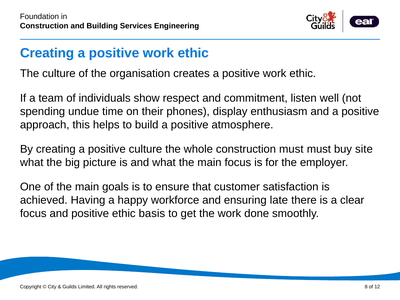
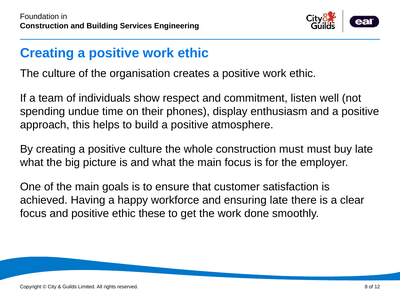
buy site: site -> late
basis: basis -> these
